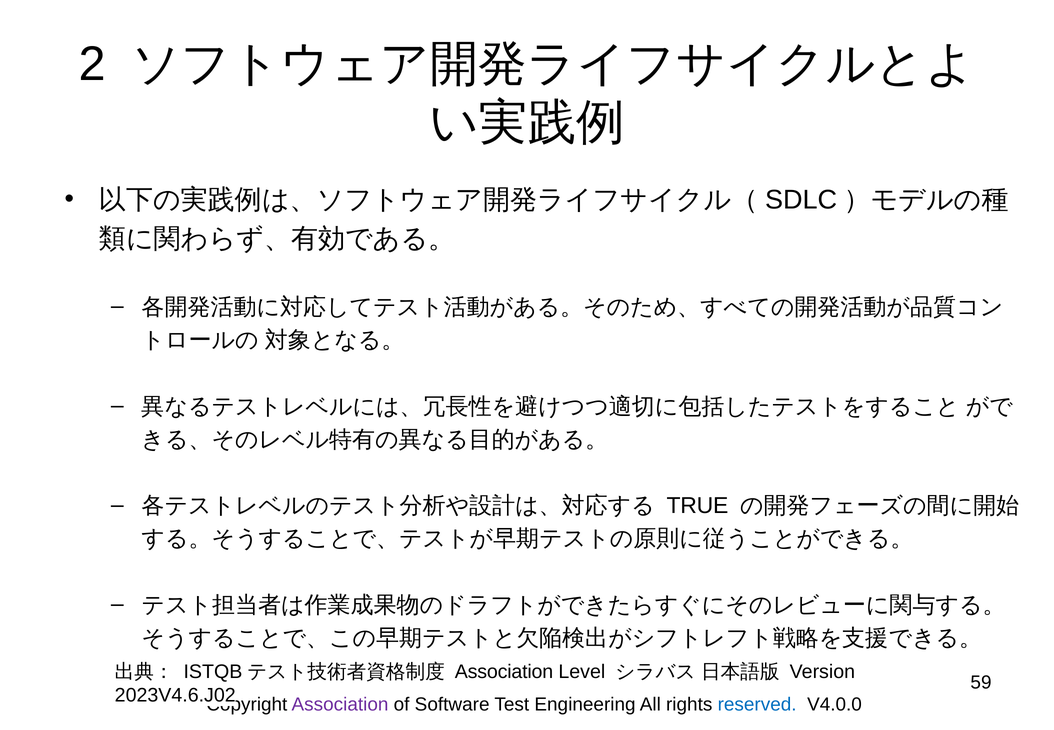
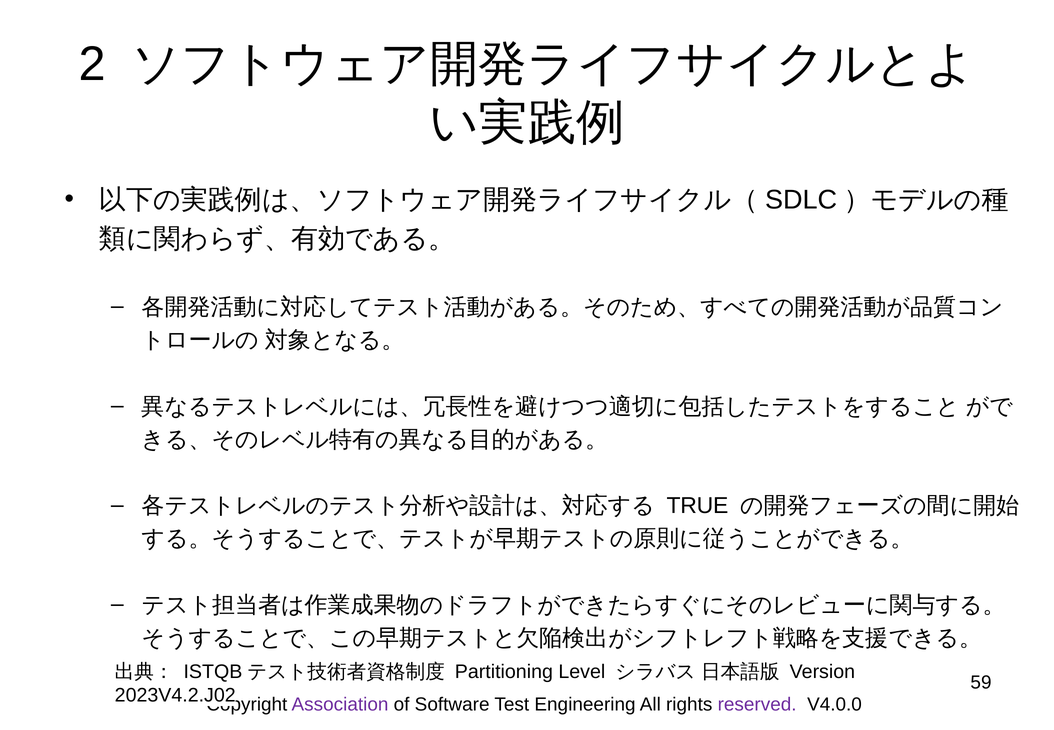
Association at (504, 671): Association -> Partitioning
2023V4.6.J02: 2023V4.6.J02 -> 2023V4.2.J02
reserved colour: blue -> purple
